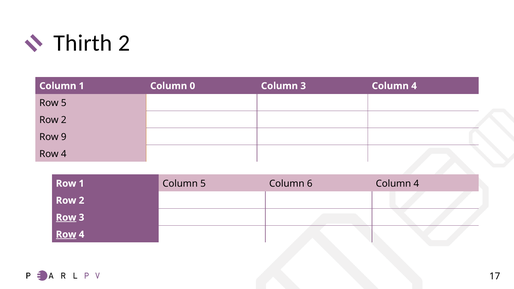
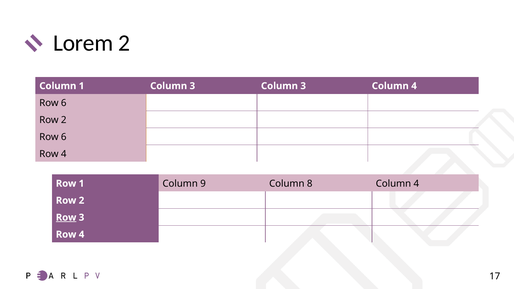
Thirth: Thirth -> Lorem
1 Column 0: 0 -> 3
5 at (64, 103): 5 -> 6
9 at (64, 137): 9 -> 6
Column 5: 5 -> 9
6: 6 -> 8
Row at (66, 235) underline: present -> none
